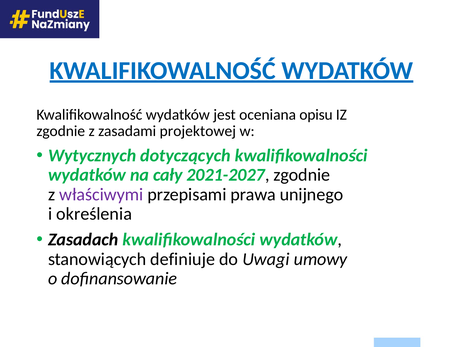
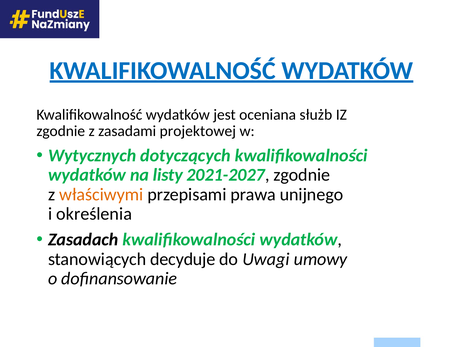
opisu: opisu -> służb
cały: cały -> listy
właściwymi colour: purple -> orange
definiuje: definiuje -> decyduje
